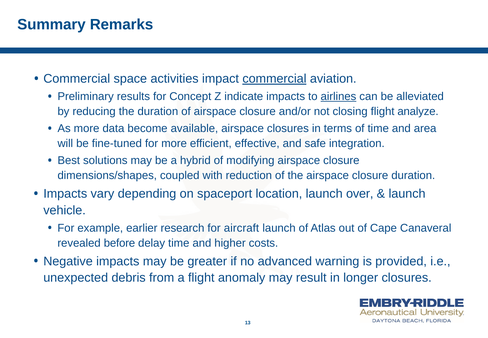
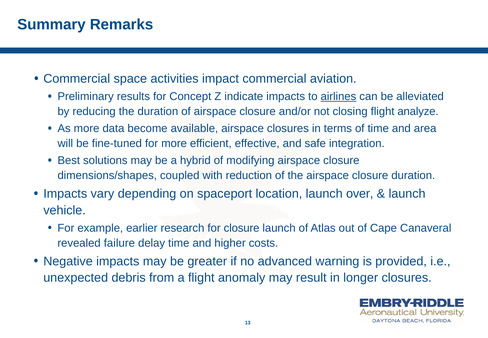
commercial at (274, 79) underline: present -> none
for aircraft: aircraft -> closure
before: before -> failure
